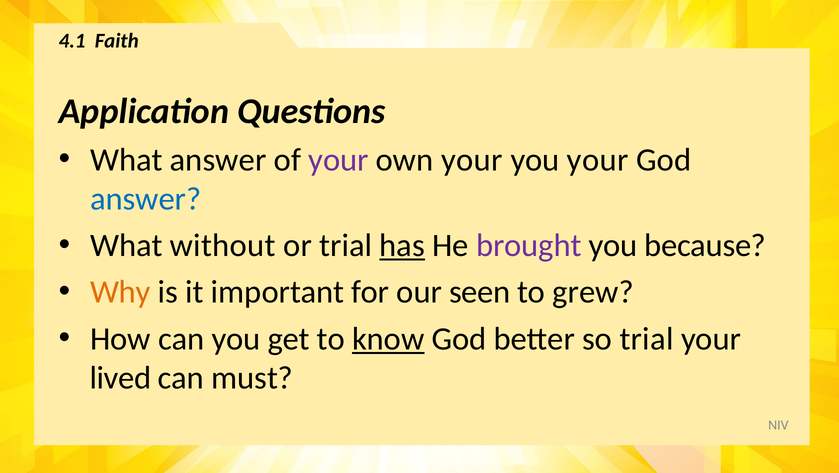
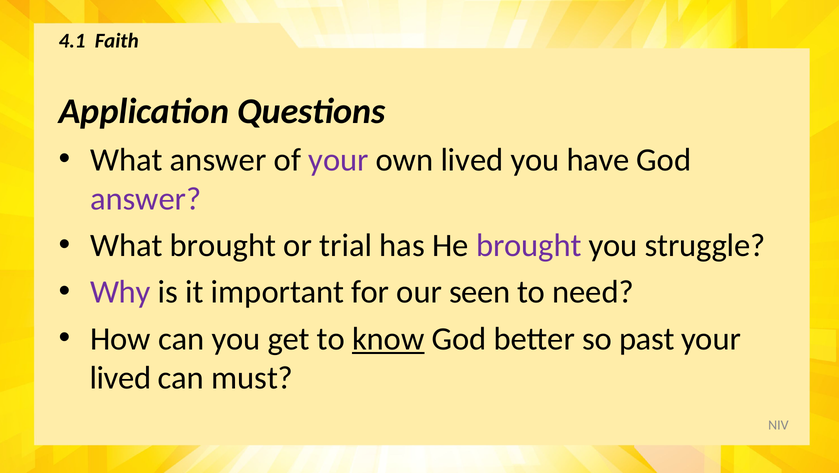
own your: your -> lived
you your: your -> have
answer at (146, 199) colour: blue -> purple
What without: without -> brought
has underline: present -> none
because: because -> struggle
Why colour: orange -> purple
grew: grew -> need
so trial: trial -> past
